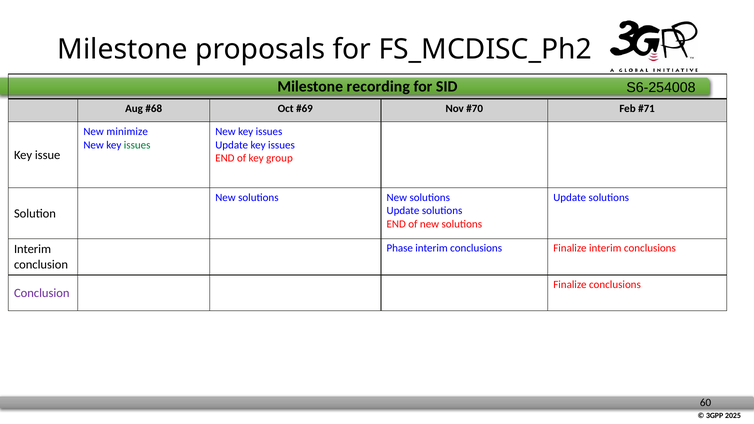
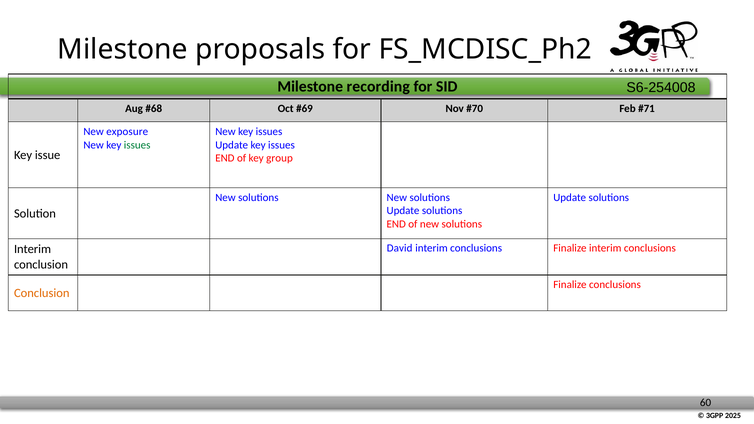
minimize: minimize -> exposure
Phase: Phase -> David
Conclusion at (42, 293) colour: purple -> orange
